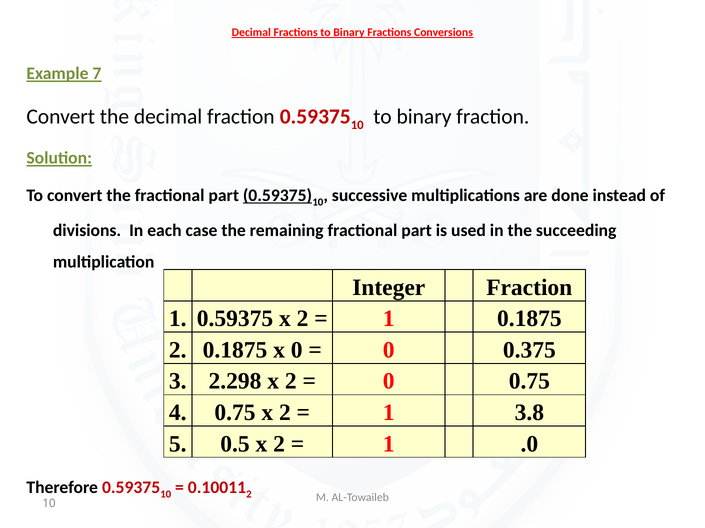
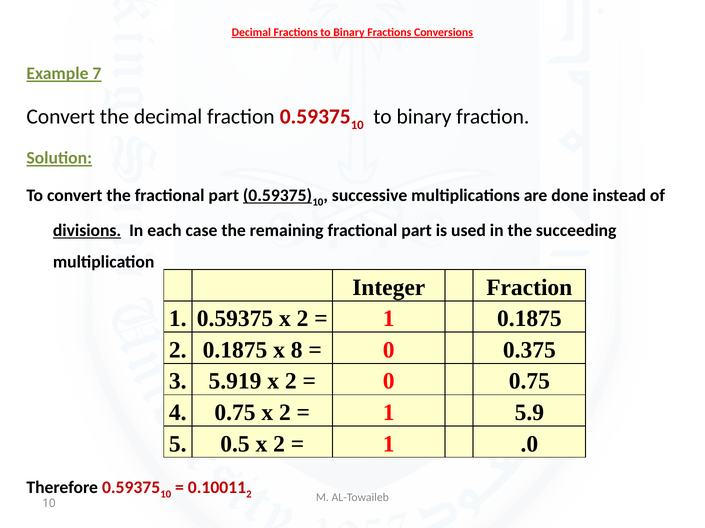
divisions underline: none -> present
x 0: 0 -> 8
2.298: 2.298 -> 5.919
3.8: 3.8 -> 5.9
